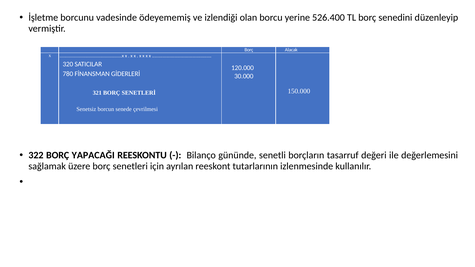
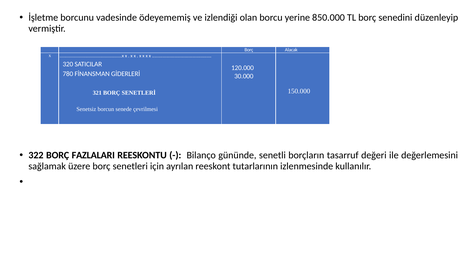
526.400: 526.400 -> 850.000
YAPACAĞI: YAPACAĞI -> FAZLALARI
